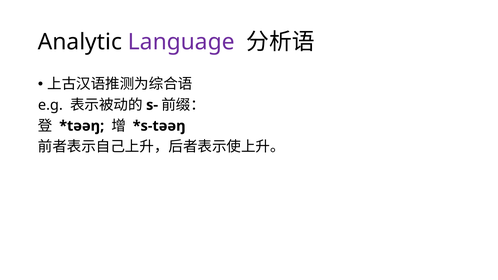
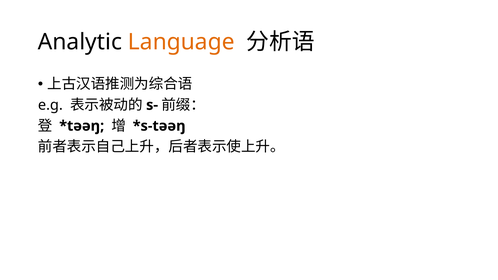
Language colour: purple -> orange
